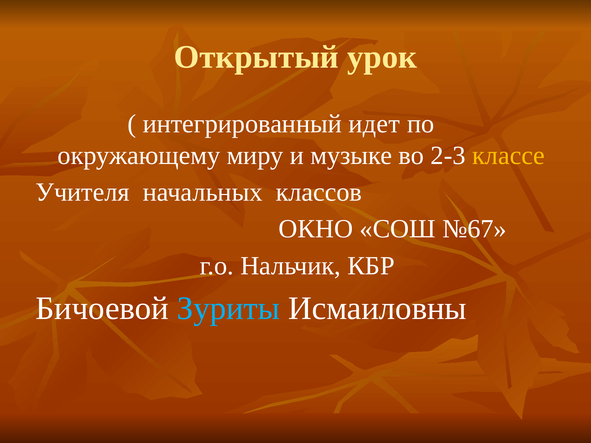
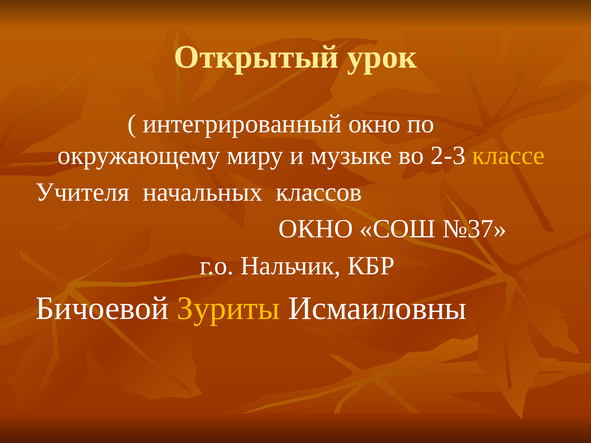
интегрированный идет: идет -> окно
№67: №67 -> №37
Зуриты colour: light blue -> yellow
